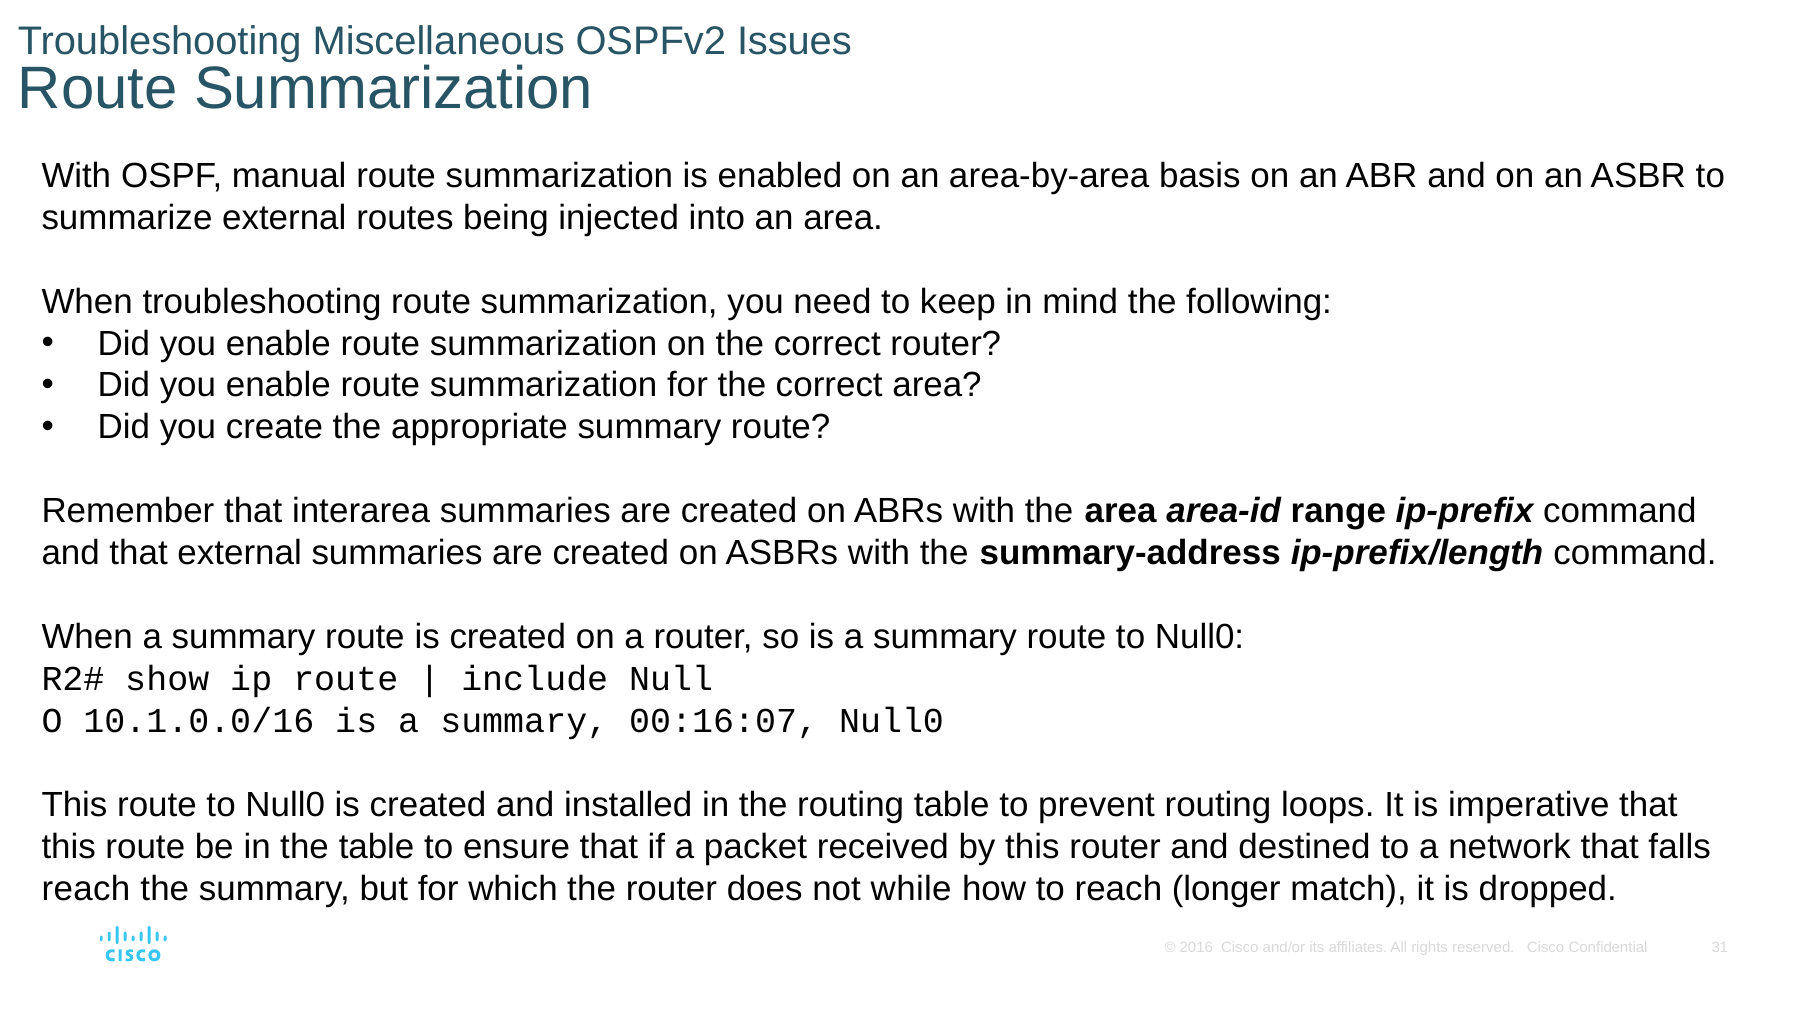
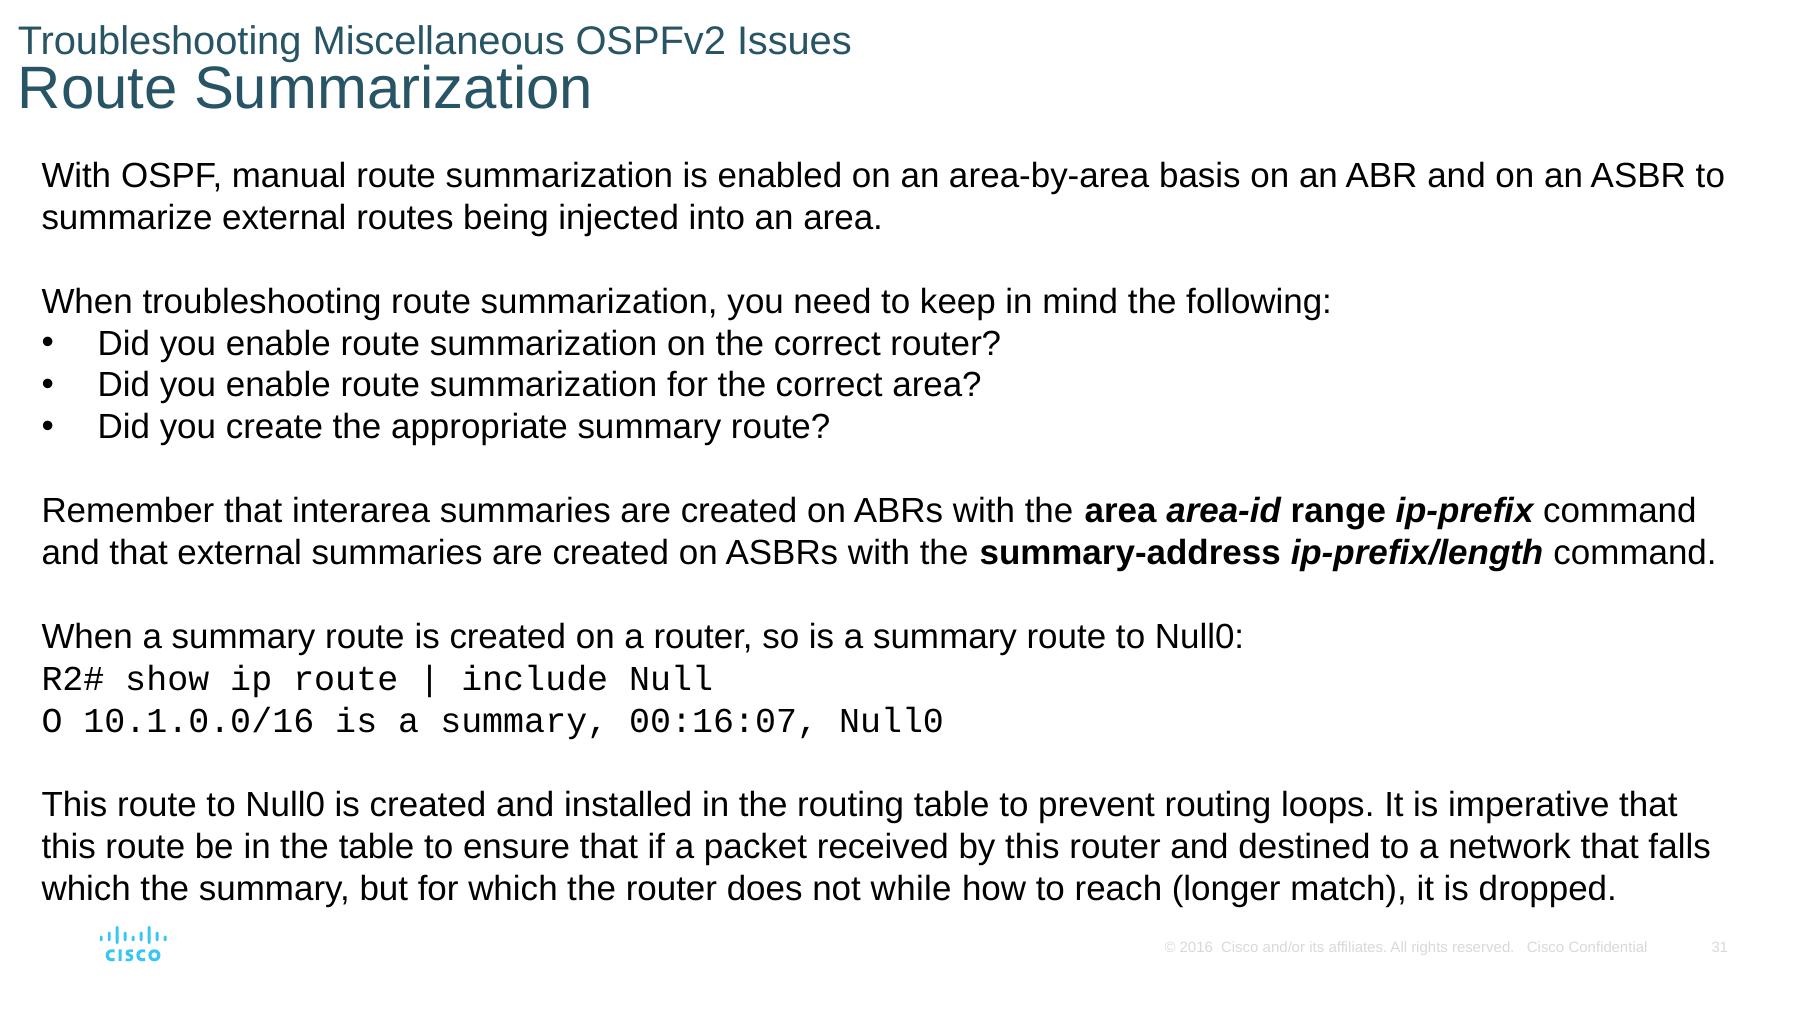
reach at (86, 889): reach -> which
